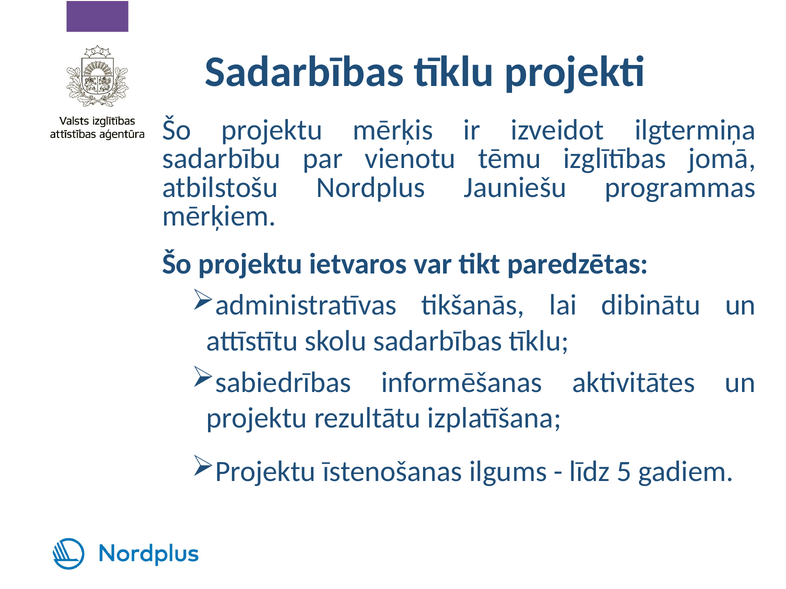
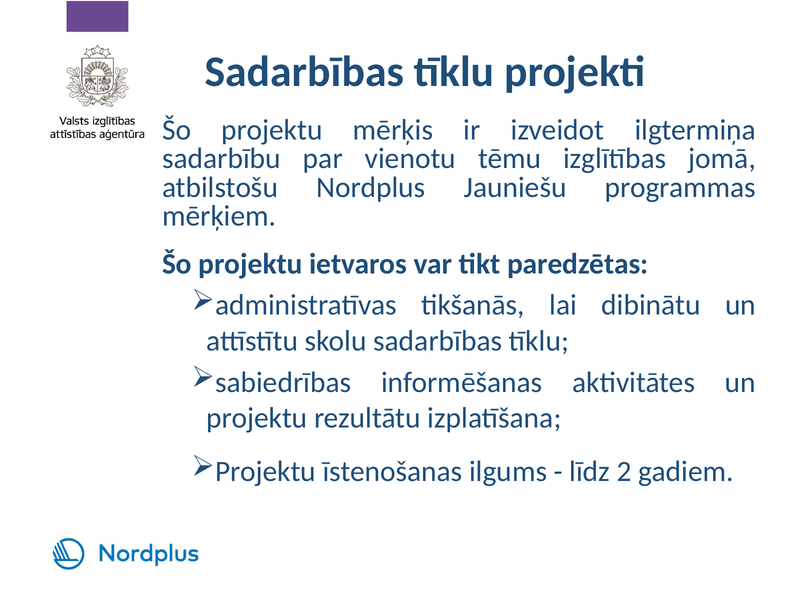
5: 5 -> 2
